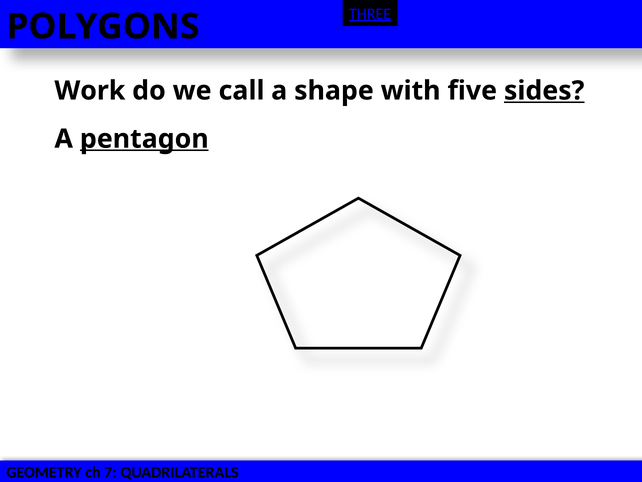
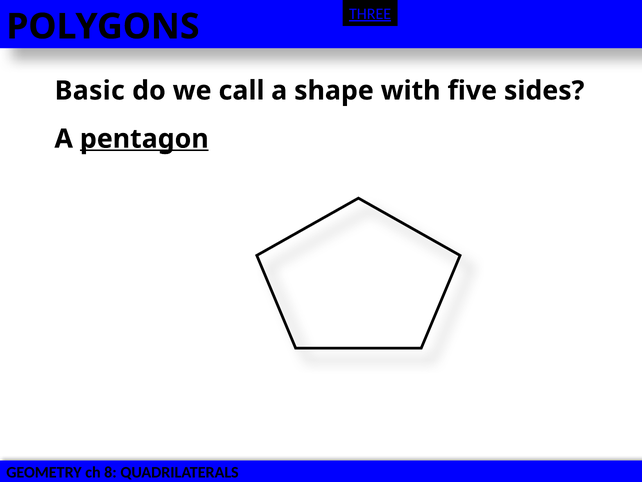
Work: Work -> Basic
sides underline: present -> none
7: 7 -> 8
